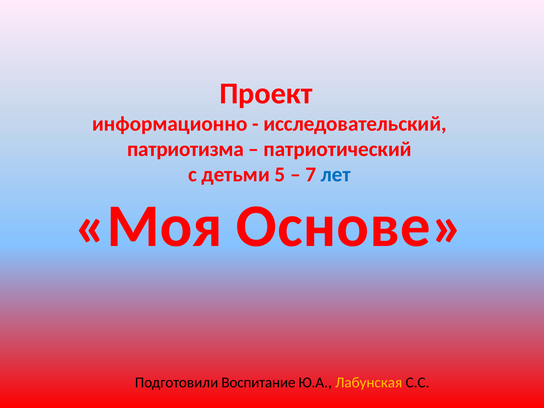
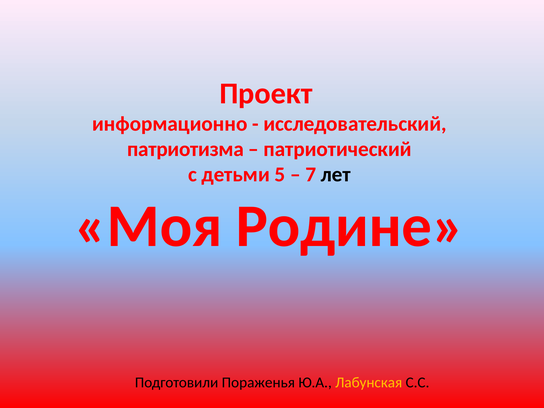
лет colour: blue -> black
Основе: Основе -> Родине
Воспитание: Воспитание -> Пораженья
